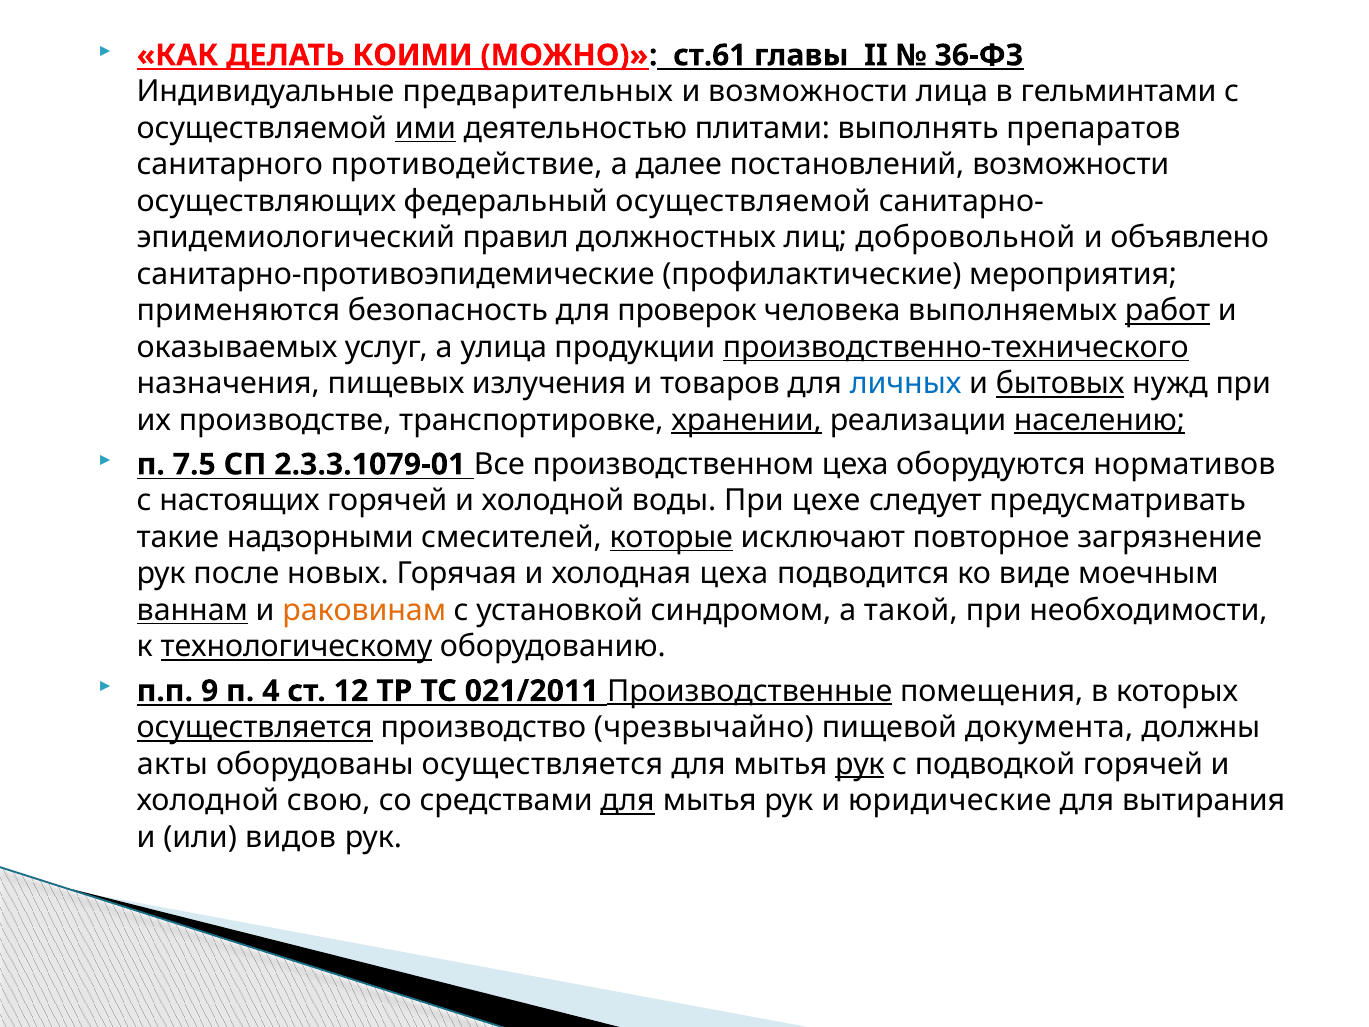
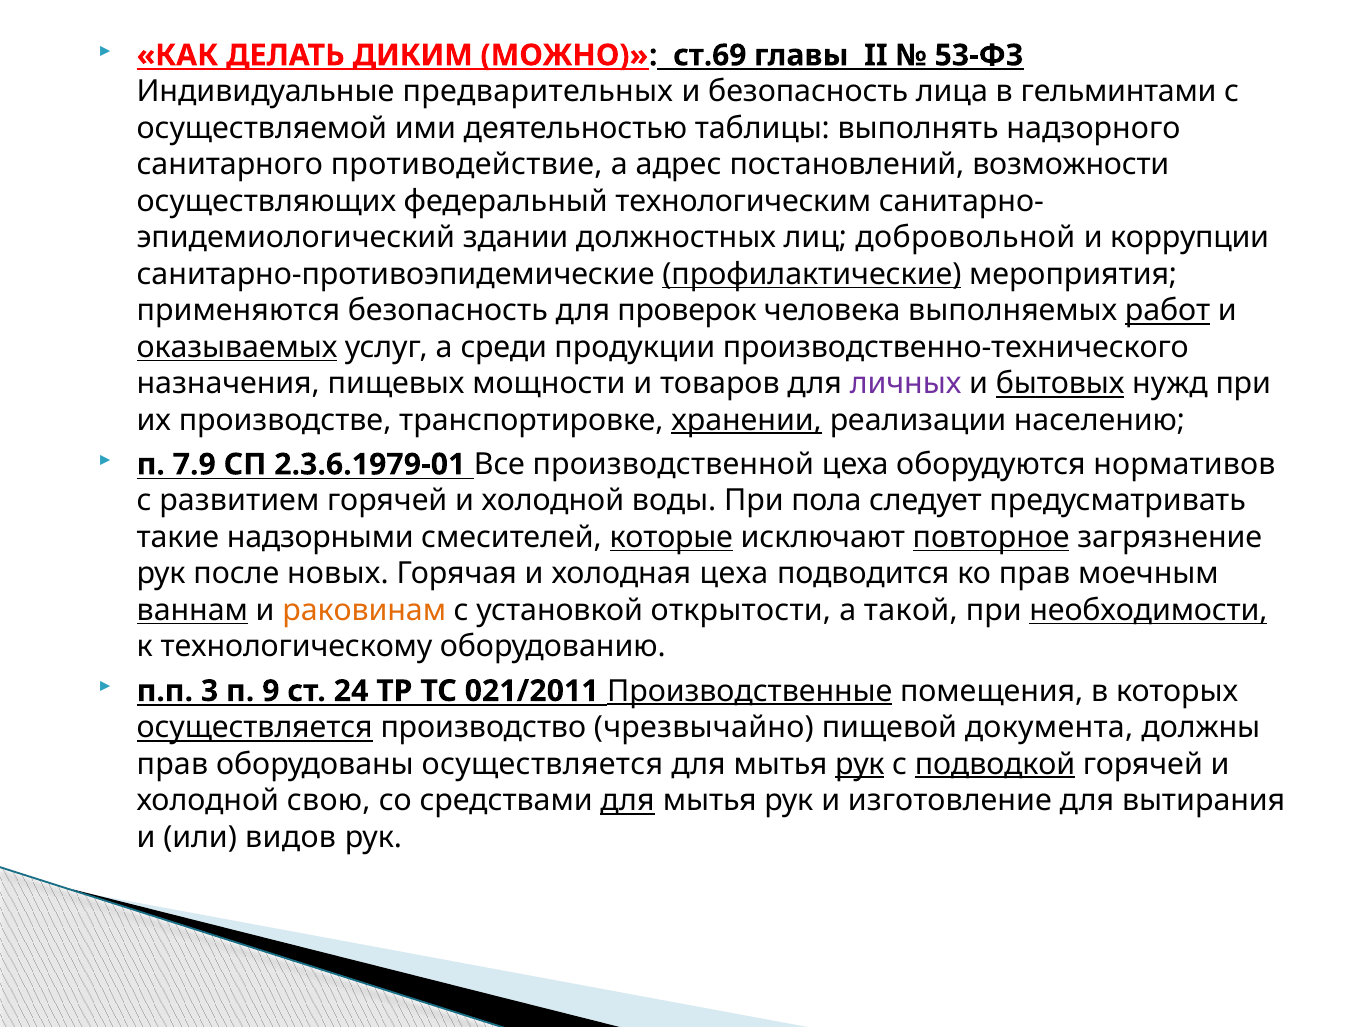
КОИМИ: КОИМИ -> ДИКИМ
ст.61: ст.61 -> ст.69
36-ФЗ: 36-ФЗ -> 53-ФЗ
и возможности: возможности -> безопасность
ими underline: present -> none
плитами: плитами -> таблицы
препаратов: препаратов -> надзорного
далее: далее -> адрес
федеральный осуществляемой: осуществляемой -> технологическим
правил: правил -> здании
объявлено: объявлено -> коррупции
профилактические underline: none -> present
оказываемых underline: none -> present
улица: улица -> среди
производственно-технического underline: present -> none
излучения: излучения -> мощности
личных colour: blue -> purple
населению underline: present -> none
7.5: 7.5 -> 7.9
2.3.3.1079-01: 2.3.3.1079-01 -> 2.3.6.1979-01
производственном: производственном -> производственной
настоящих: настоящих -> развитием
цехе: цехе -> пола
повторное underline: none -> present
ко виде: виде -> прав
синдромом: синдромом -> открытости
необходимости underline: none -> present
технологическому underline: present -> none
9: 9 -> 3
4: 4 -> 9
12: 12 -> 24
акты at (172, 764): акты -> прав
подводкой underline: none -> present
юридические: юридические -> изготовление
